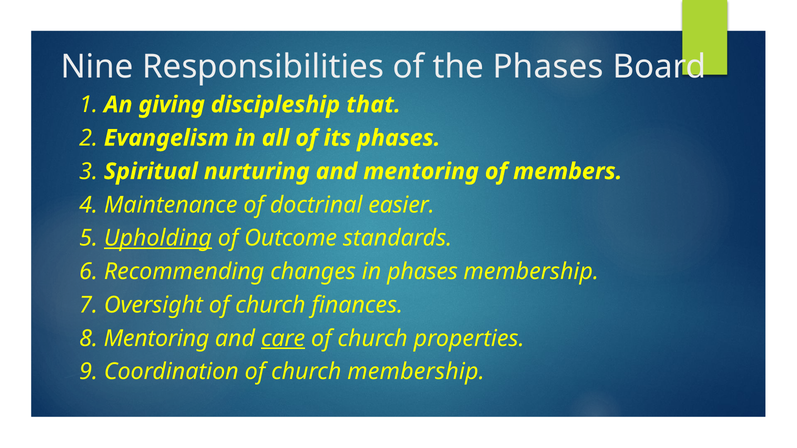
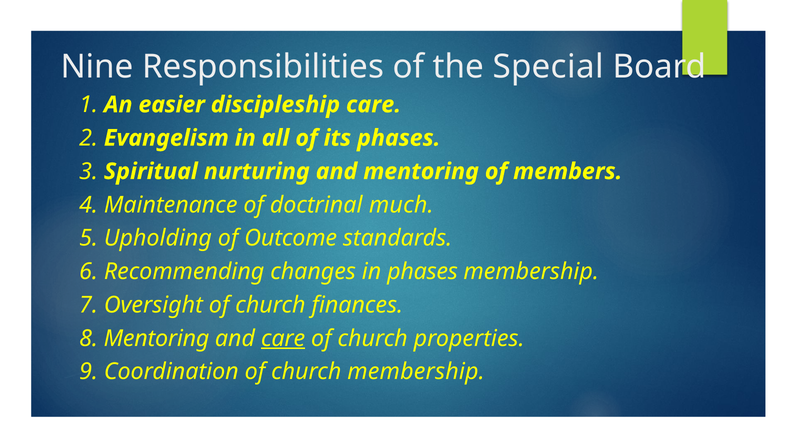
the Phases: Phases -> Special
giving: giving -> easier
discipleship that: that -> care
easier: easier -> much
Upholding underline: present -> none
